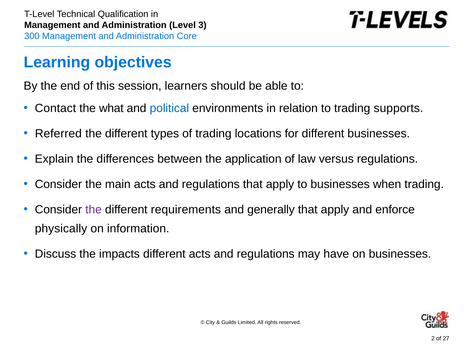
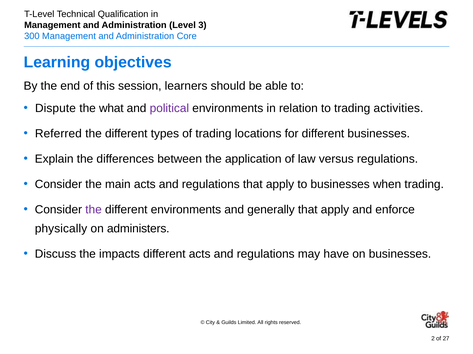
Contact: Contact -> Dispute
political colour: blue -> purple
supports: supports -> activities
different requirements: requirements -> environments
information: information -> administers
